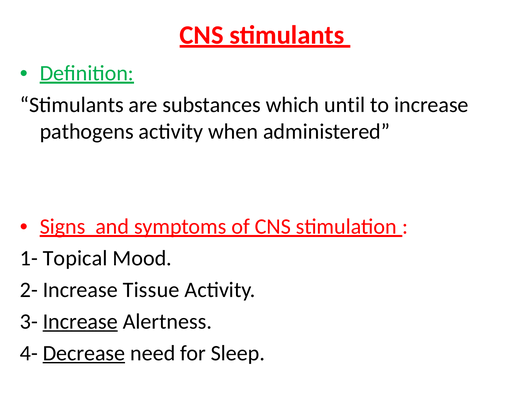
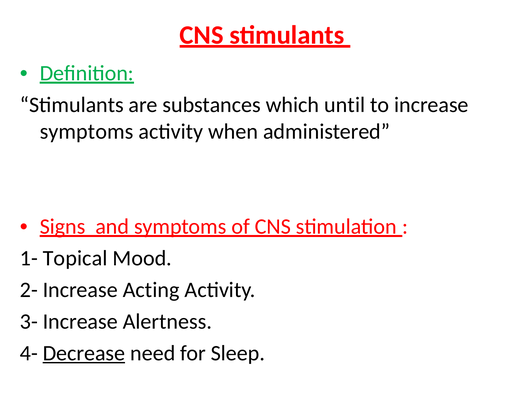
pathogens at (87, 132): pathogens -> symptoms
Tissue: Tissue -> Acting
Increase at (80, 322) underline: present -> none
